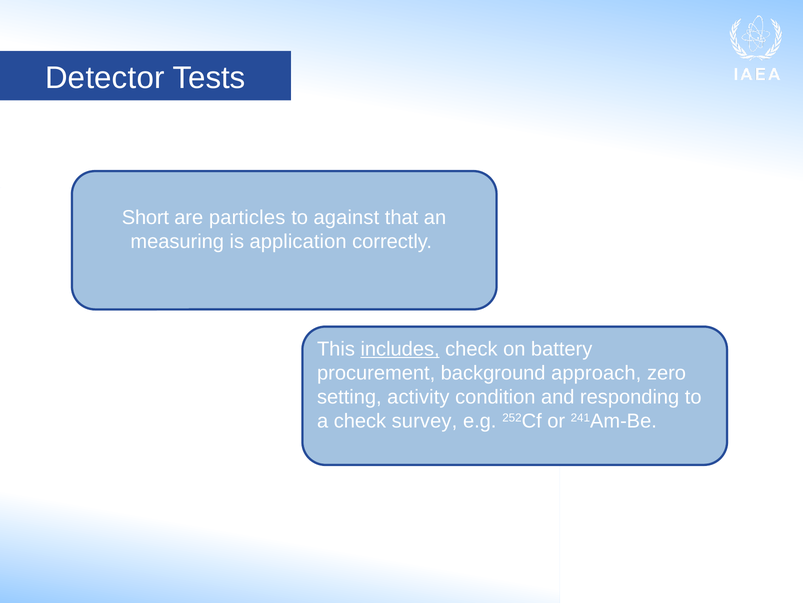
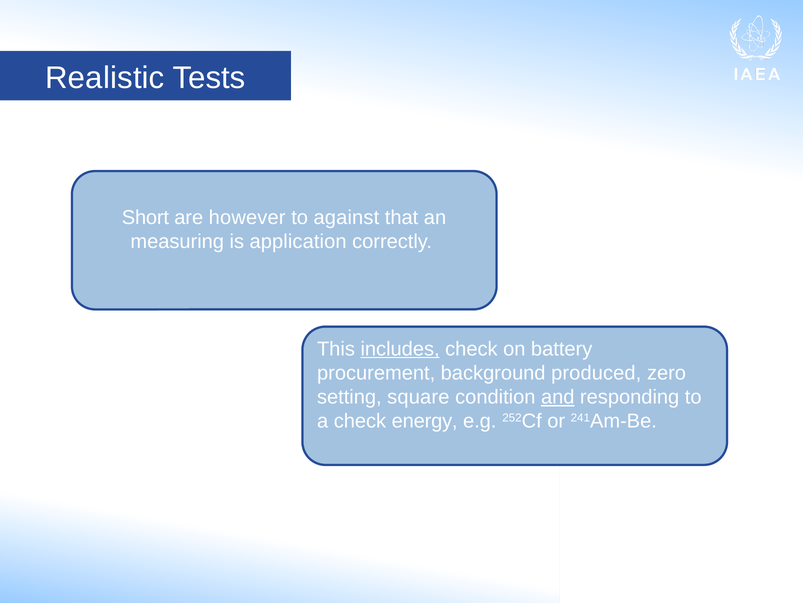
Detector: Detector -> Realistic
particles: particles -> however
approach: approach -> produced
activity: activity -> square
and underline: none -> present
survey: survey -> energy
